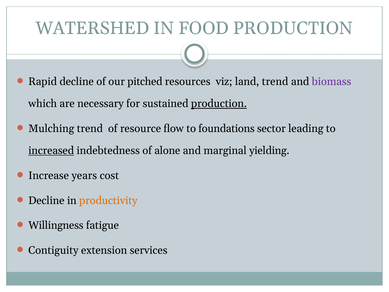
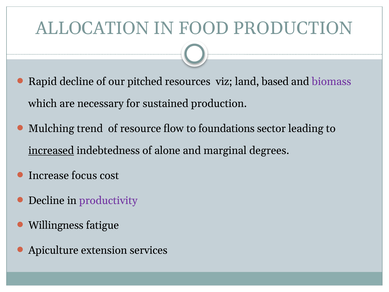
WATERSHED: WATERSHED -> ALLOCATION
land trend: trend -> based
production at (219, 104) underline: present -> none
yielding: yielding -> degrees
years: years -> focus
productivity colour: orange -> purple
Contiguity: Contiguity -> Apiculture
